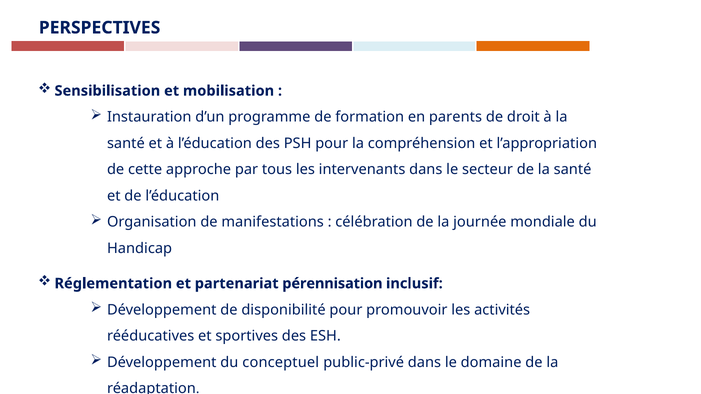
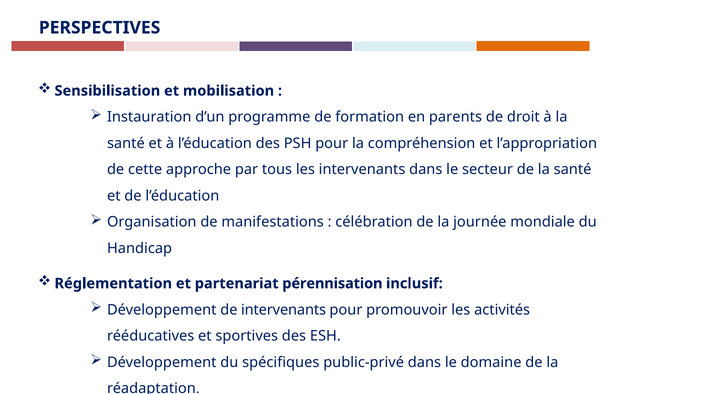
de disponibilité: disponibilité -> intervenants
conceptuel: conceptuel -> spécifiques
